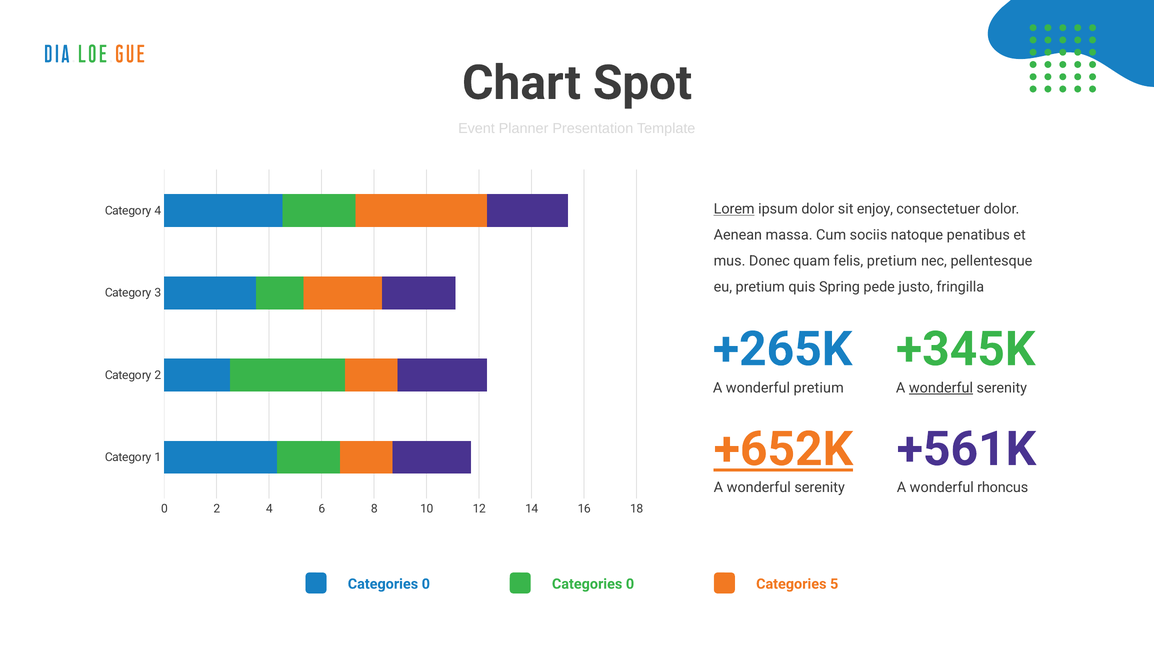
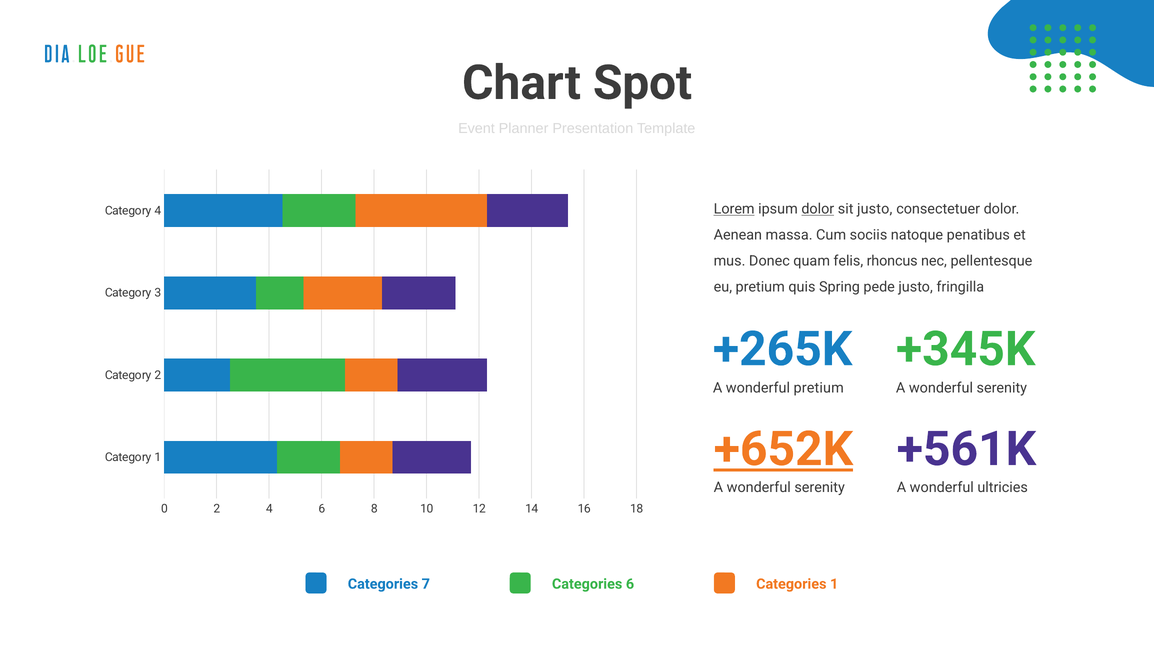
dolor at (818, 209) underline: none -> present
sit enjoy: enjoy -> justo
felis pretium: pretium -> rhoncus
wonderful at (941, 388) underline: present -> none
rhoncus: rhoncus -> ultricies
0 at (426, 584): 0 -> 7
0 at (630, 584): 0 -> 6
Categories 5: 5 -> 1
